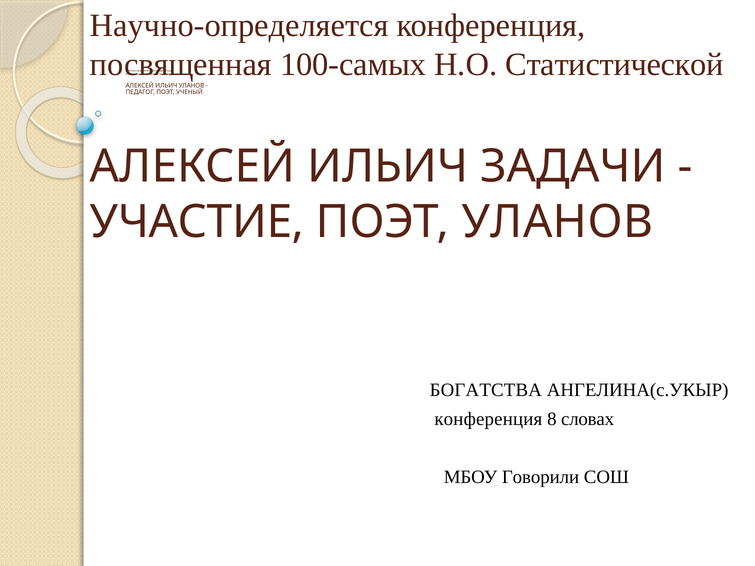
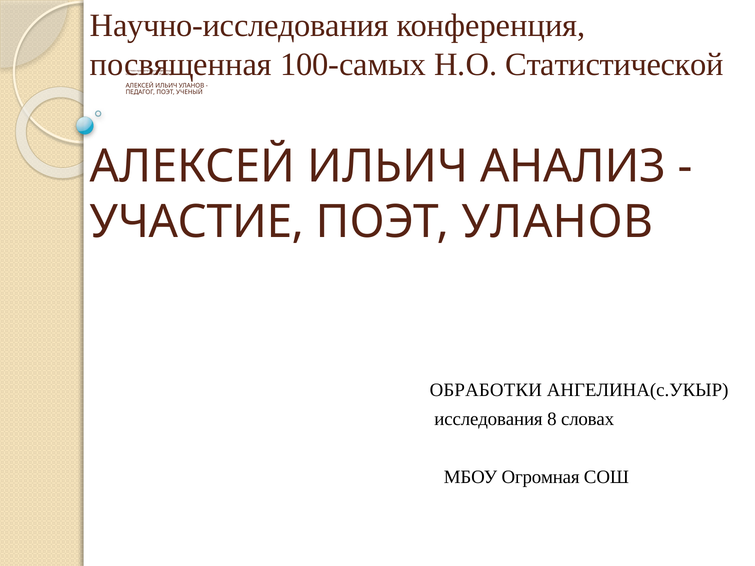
Научно-определяется: Научно-определяется -> Научно-исследования
ЗАДАЧИ: ЗАДАЧИ -> АНАЛИЗ
БОГАТСТВА: БОГАТСТВА -> ОБРАБОТКИ
конференция at (488, 419): конференция -> исследования
Говорили: Говорили -> Огромная
